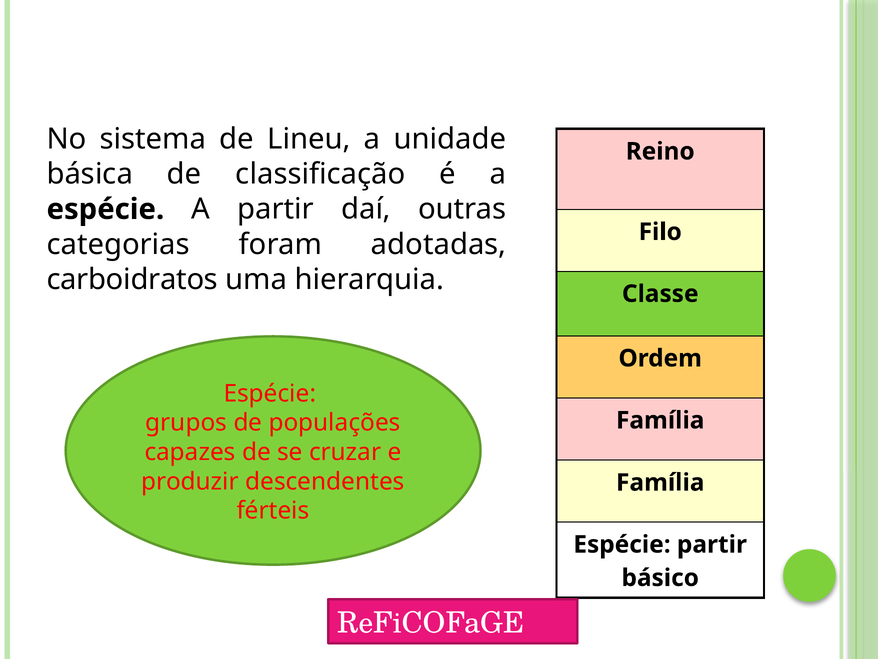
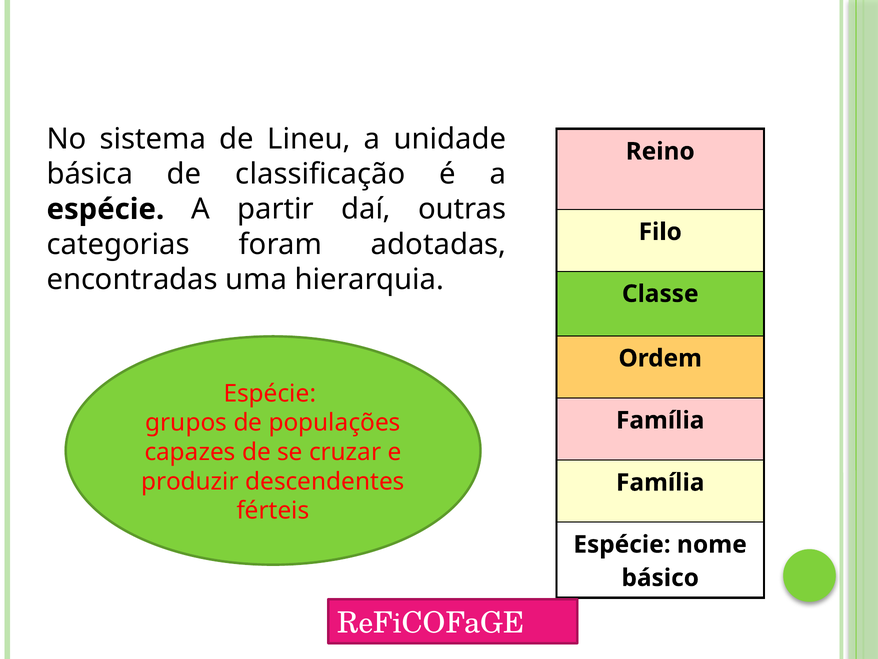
carboidratos: carboidratos -> encontradas
Espécie partir: partir -> nome
